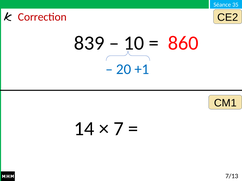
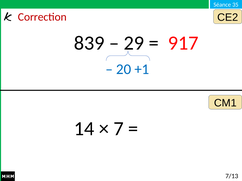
10: 10 -> 29
860: 860 -> 917
